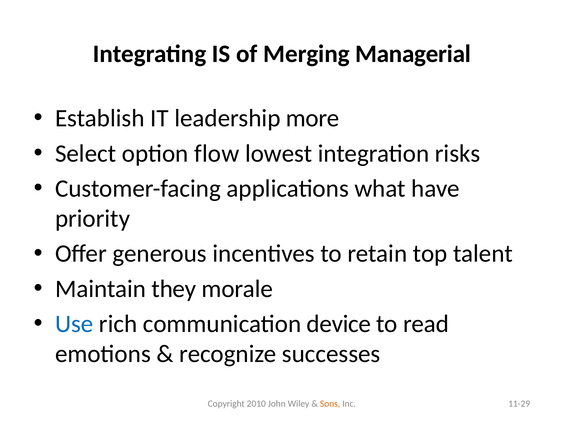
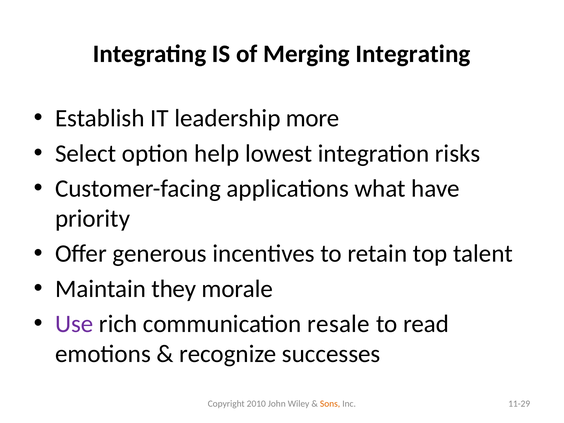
Merging Managerial: Managerial -> Integrating
flow: flow -> help
Use colour: blue -> purple
device: device -> resale
